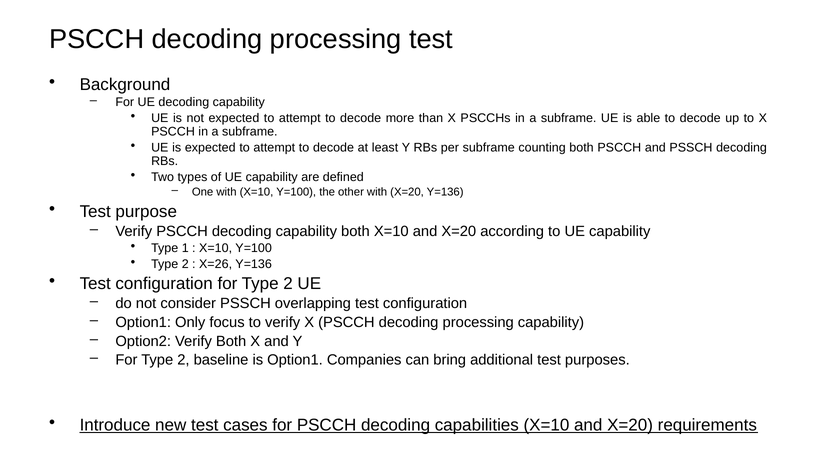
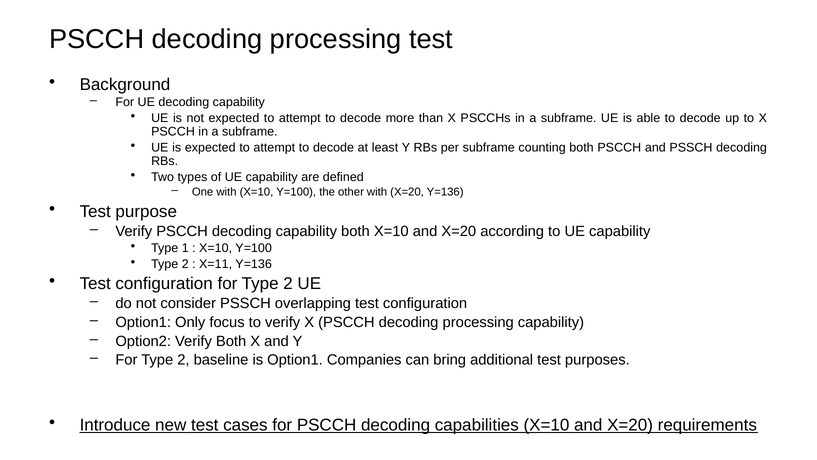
X=26: X=26 -> X=11
